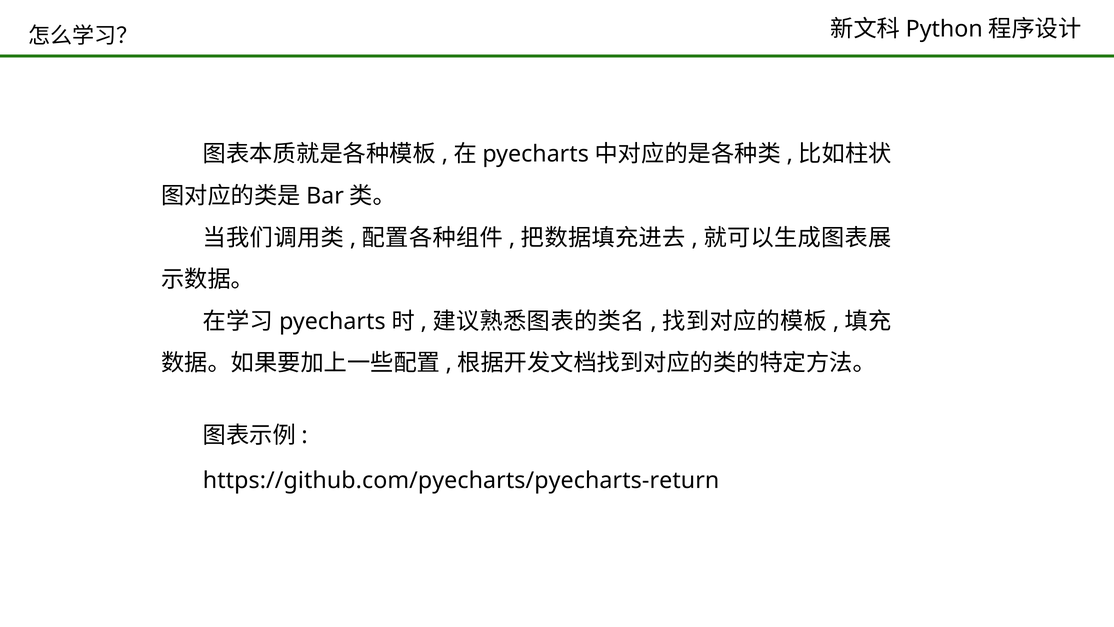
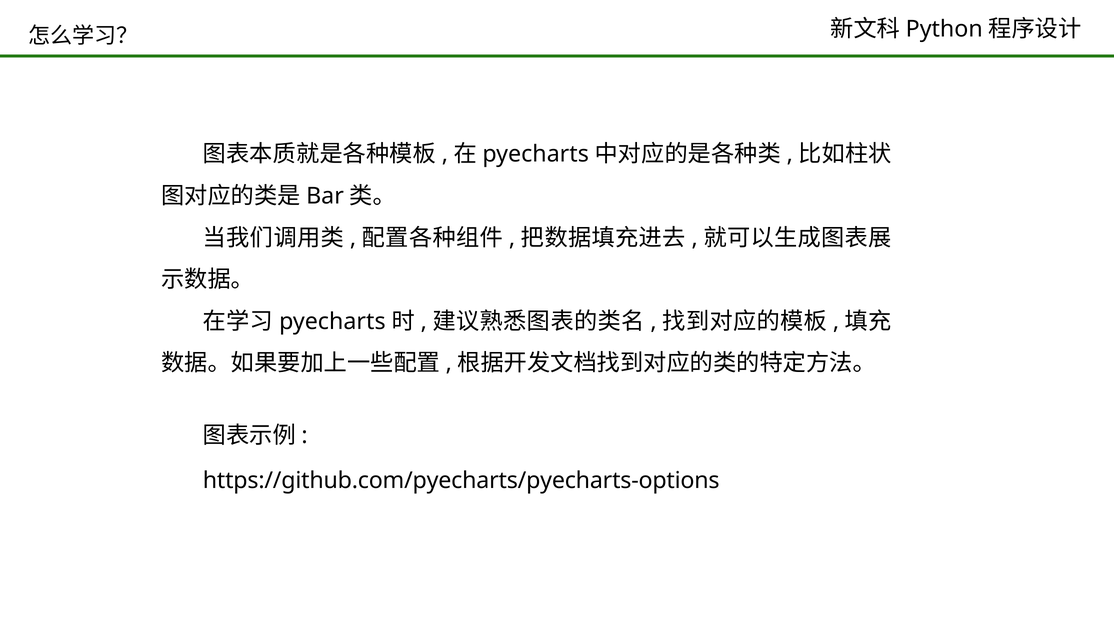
https://github.com/pyecharts/pyecharts-return: https://github.com/pyecharts/pyecharts-return -> https://github.com/pyecharts/pyecharts-options
